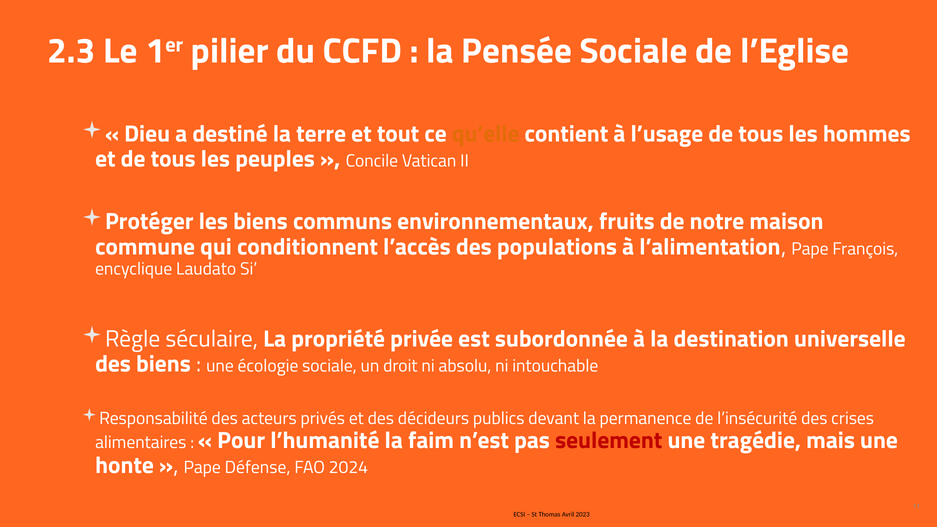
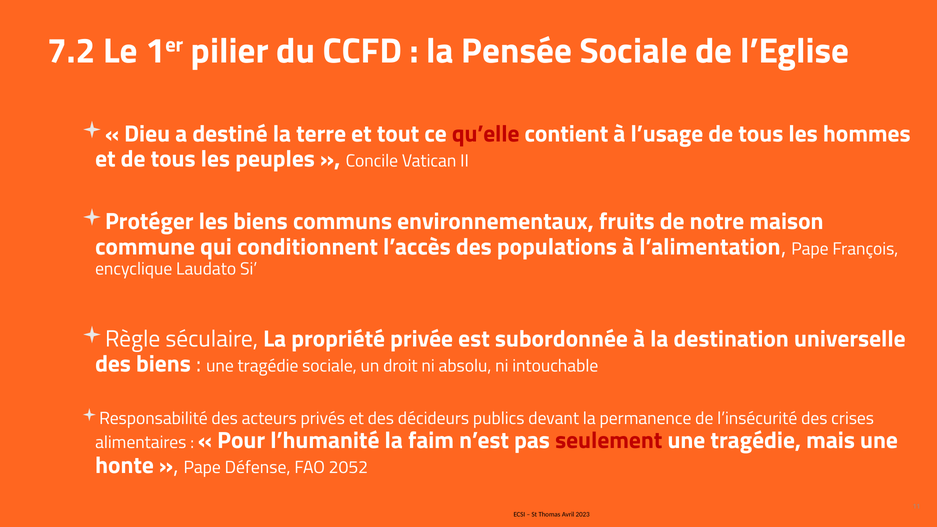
2.3: 2.3 -> 7.2
qu’elle colour: orange -> red
écologie at (268, 366): écologie -> tragédie
2024: 2024 -> 2052
